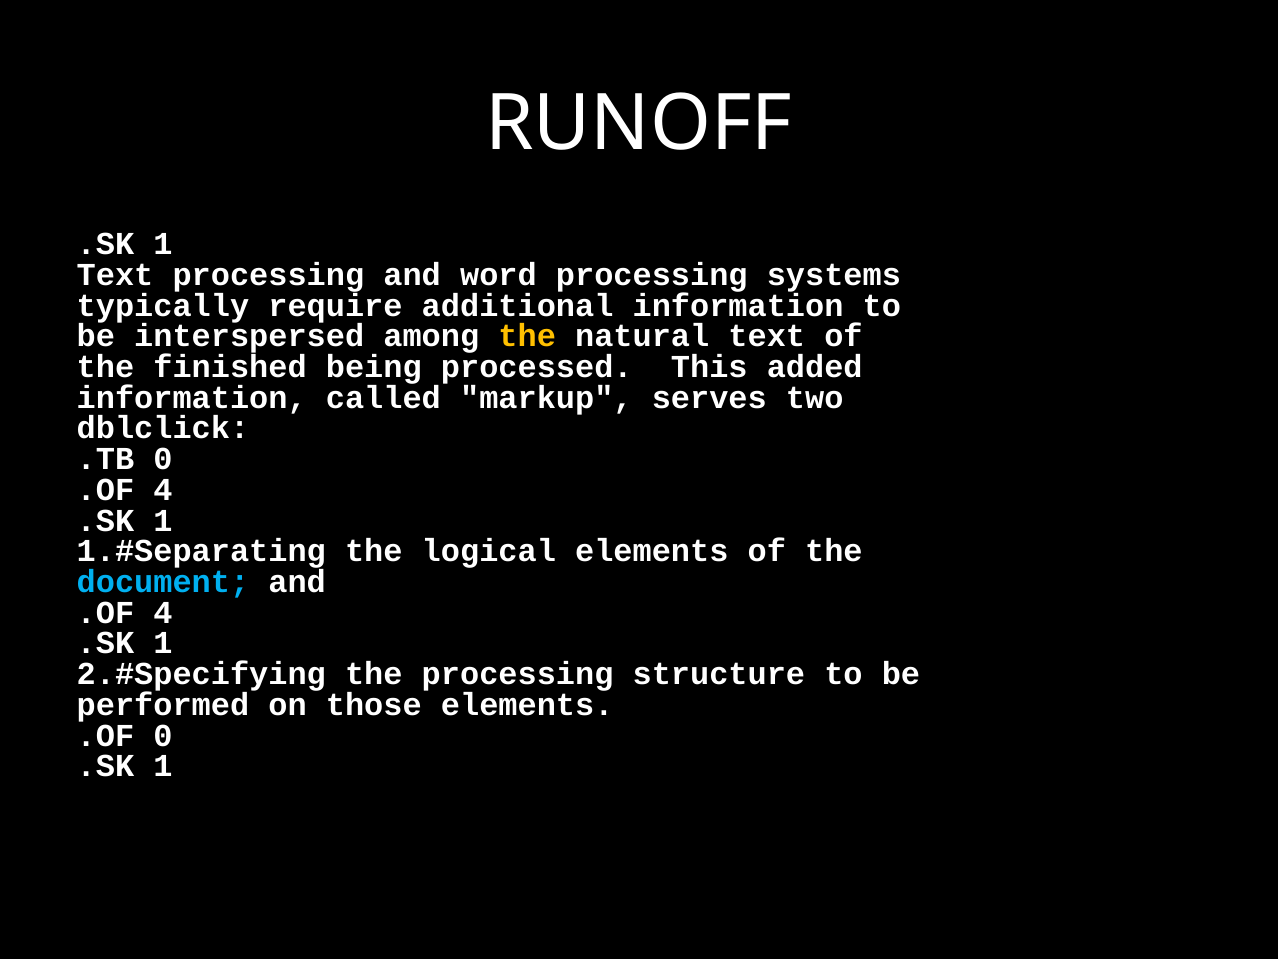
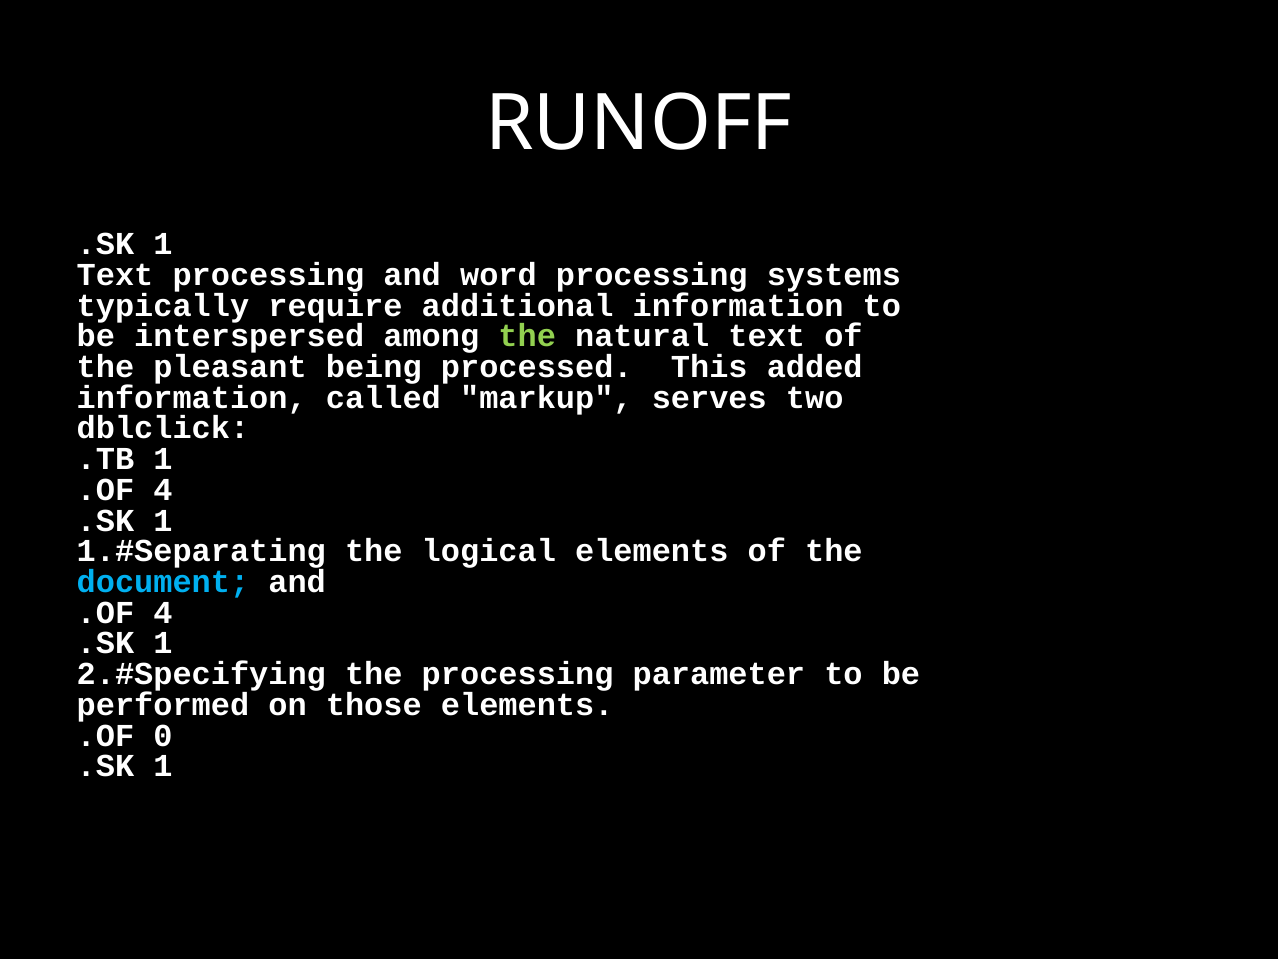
the at (527, 336) colour: yellow -> light green
finished: finished -> pleasant
.TB 0: 0 -> 1
structure: structure -> parameter
